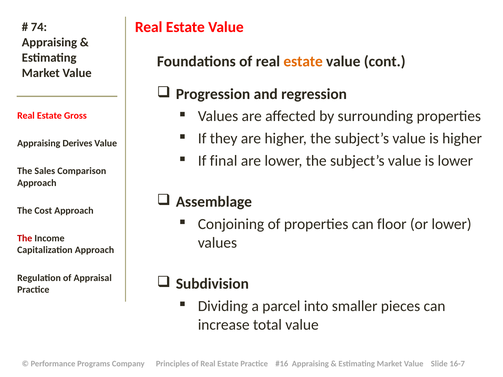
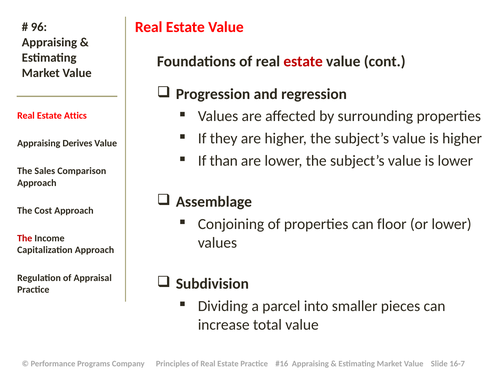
74: 74 -> 96
estate at (303, 62) colour: orange -> red
Gross: Gross -> Attics
final: final -> than
